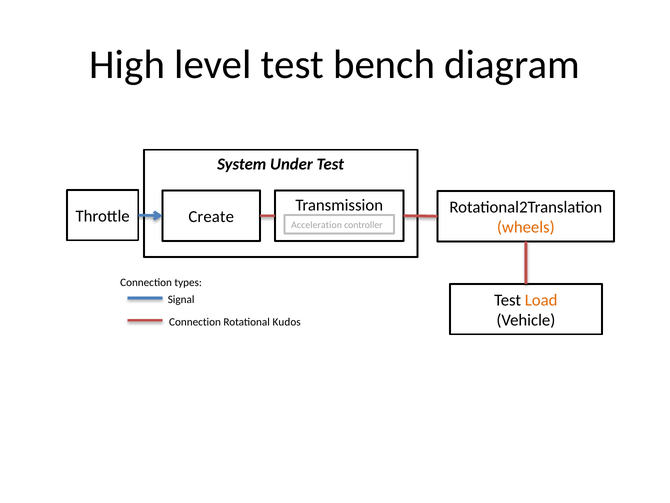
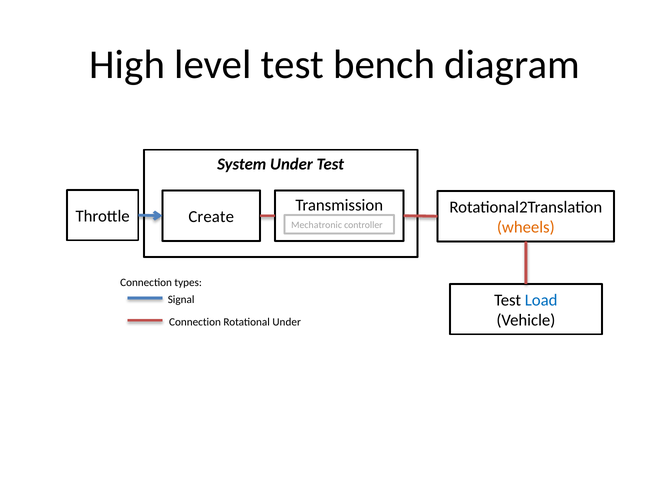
Acceleration: Acceleration -> Mechatronic
Load colour: orange -> blue
Rotational Kudos: Kudos -> Under
